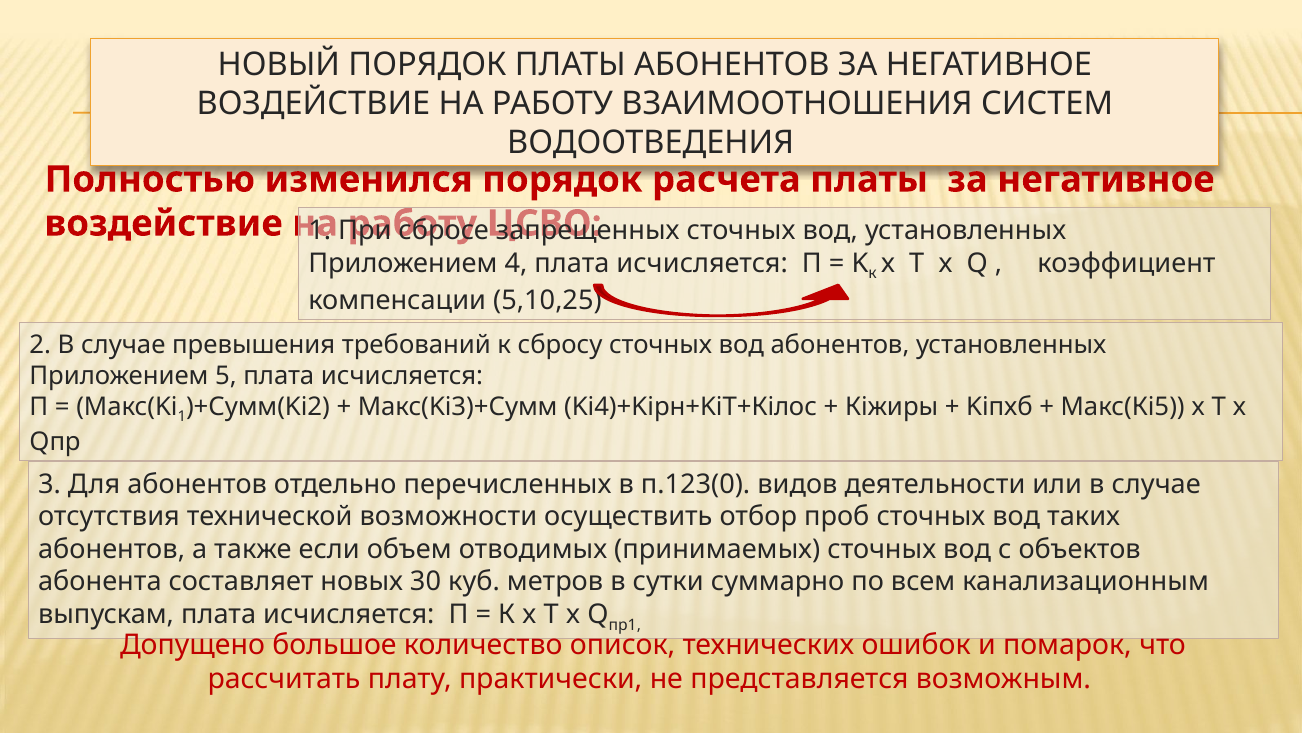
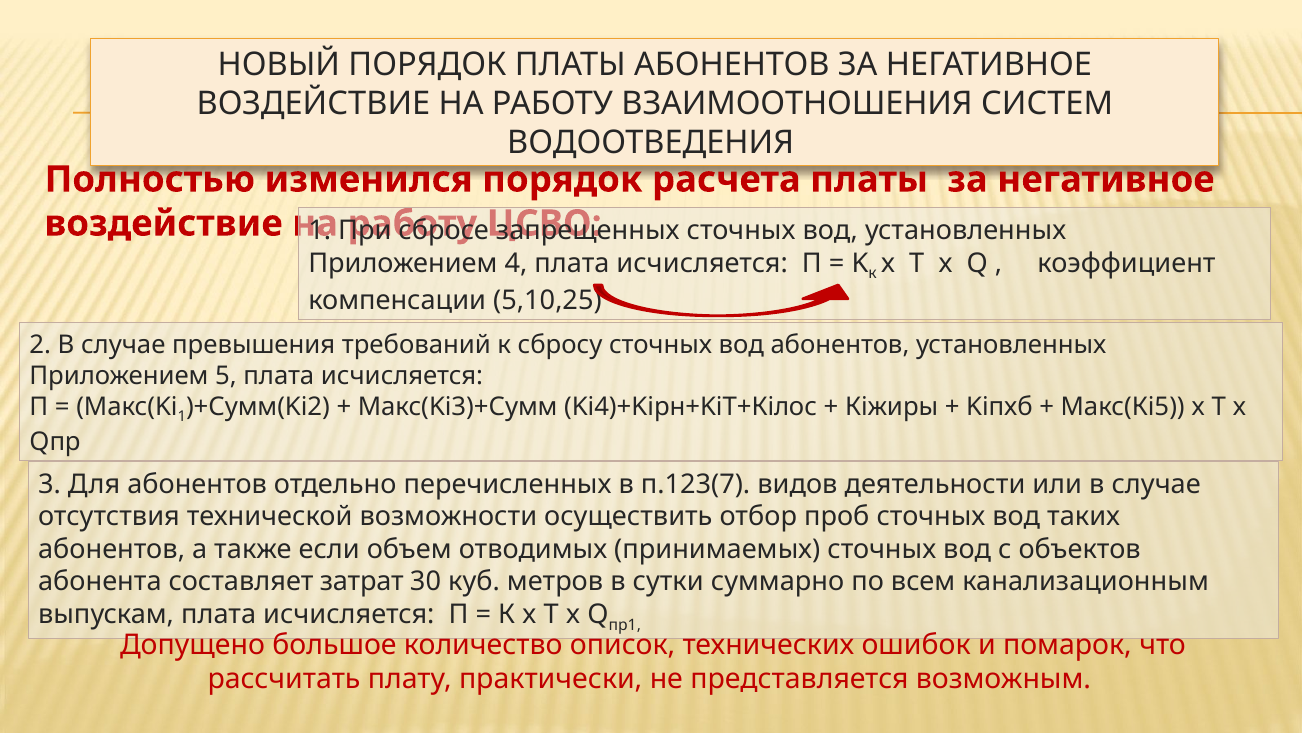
п.123(0: п.123(0 -> п.123(7
новых: новых -> затрат
